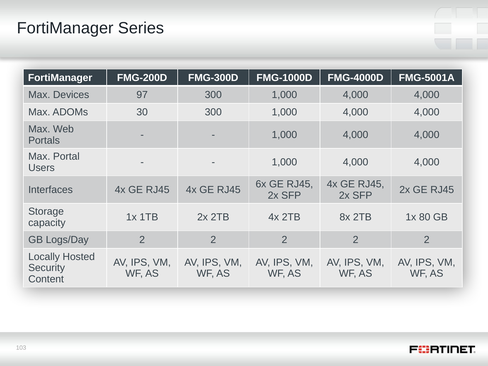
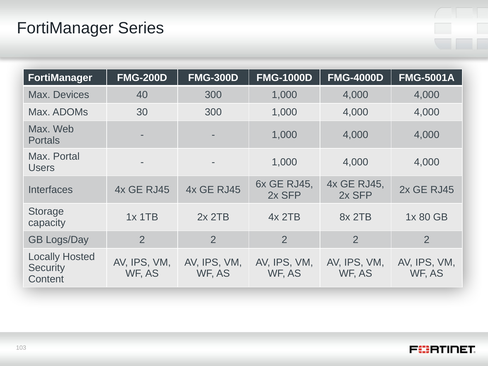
97: 97 -> 40
